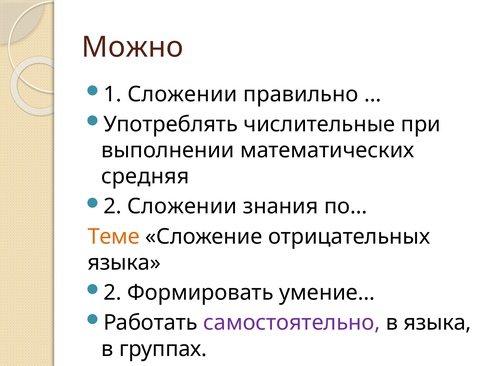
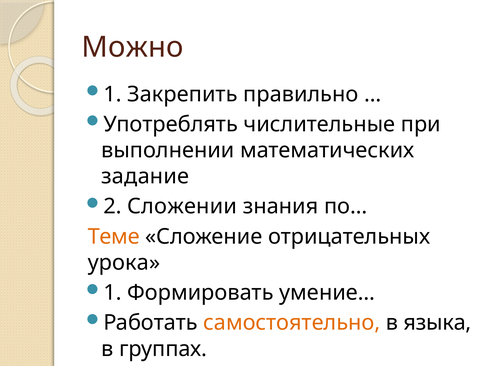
1 Сложении: Сложении -> Закрепить
средняя: средняя -> задание
языка at (124, 263): языка -> урока
2 at (112, 293): 2 -> 1
самостоятельно colour: purple -> orange
